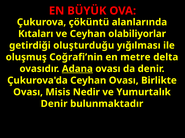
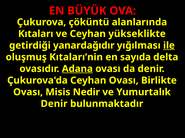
olabiliyorlar: olabiliyorlar -> yükseklikte
oluşturduğu: oluşturduğu -> yanardağıdır
ile underline: none -> present
Coğrafi’nin: Coğrafi’nin -> Kıtaları’nin
metre: metre -> sayıda
